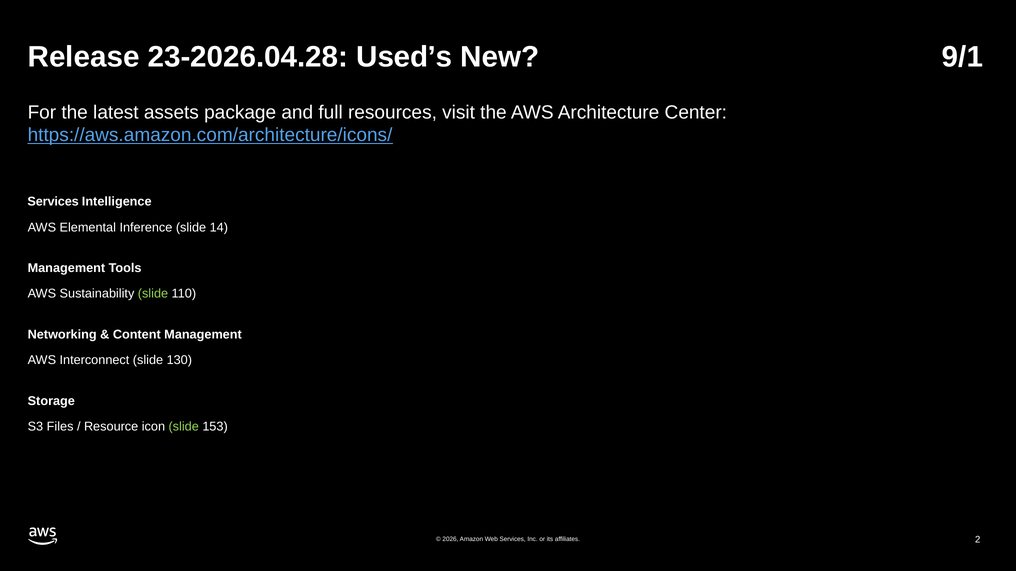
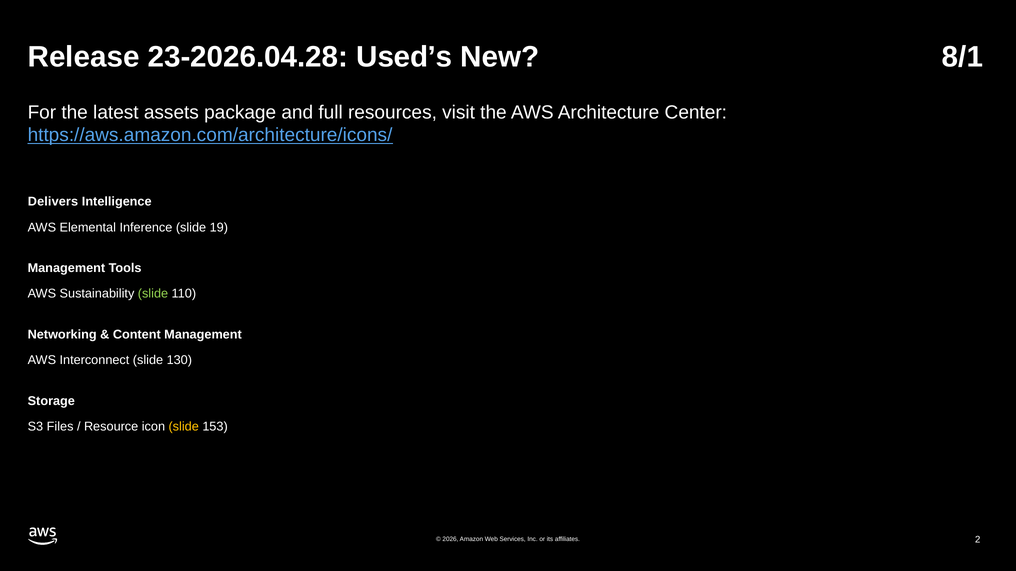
9/1: 9/1 -> 8/1
Services at (53, 202): Services -> Delivers
14: 14 -> 19
slide at (184, 427) colour: light green -> yellow
